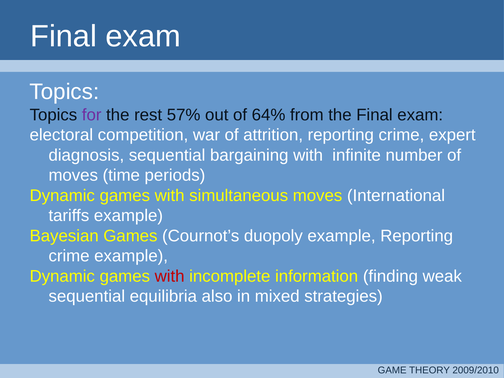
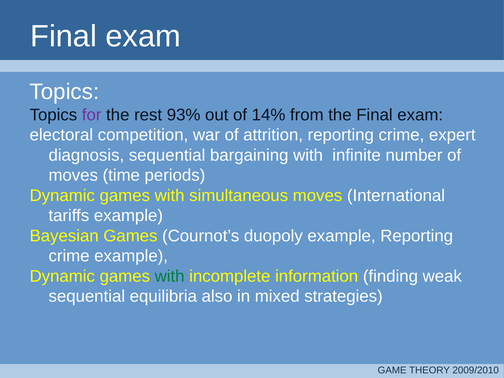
57%: 57% -> 93%
64%: 64% -> 14%
with at (170, 276) colour: red -> green
